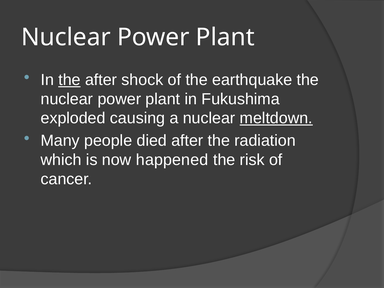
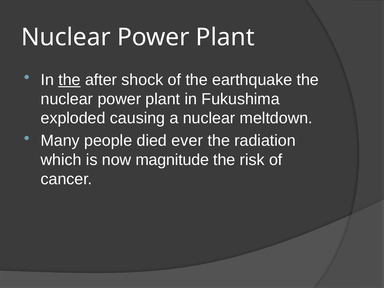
meltdown underline: present -> none
died after: after -> ever
happened: happened -> magnitude
